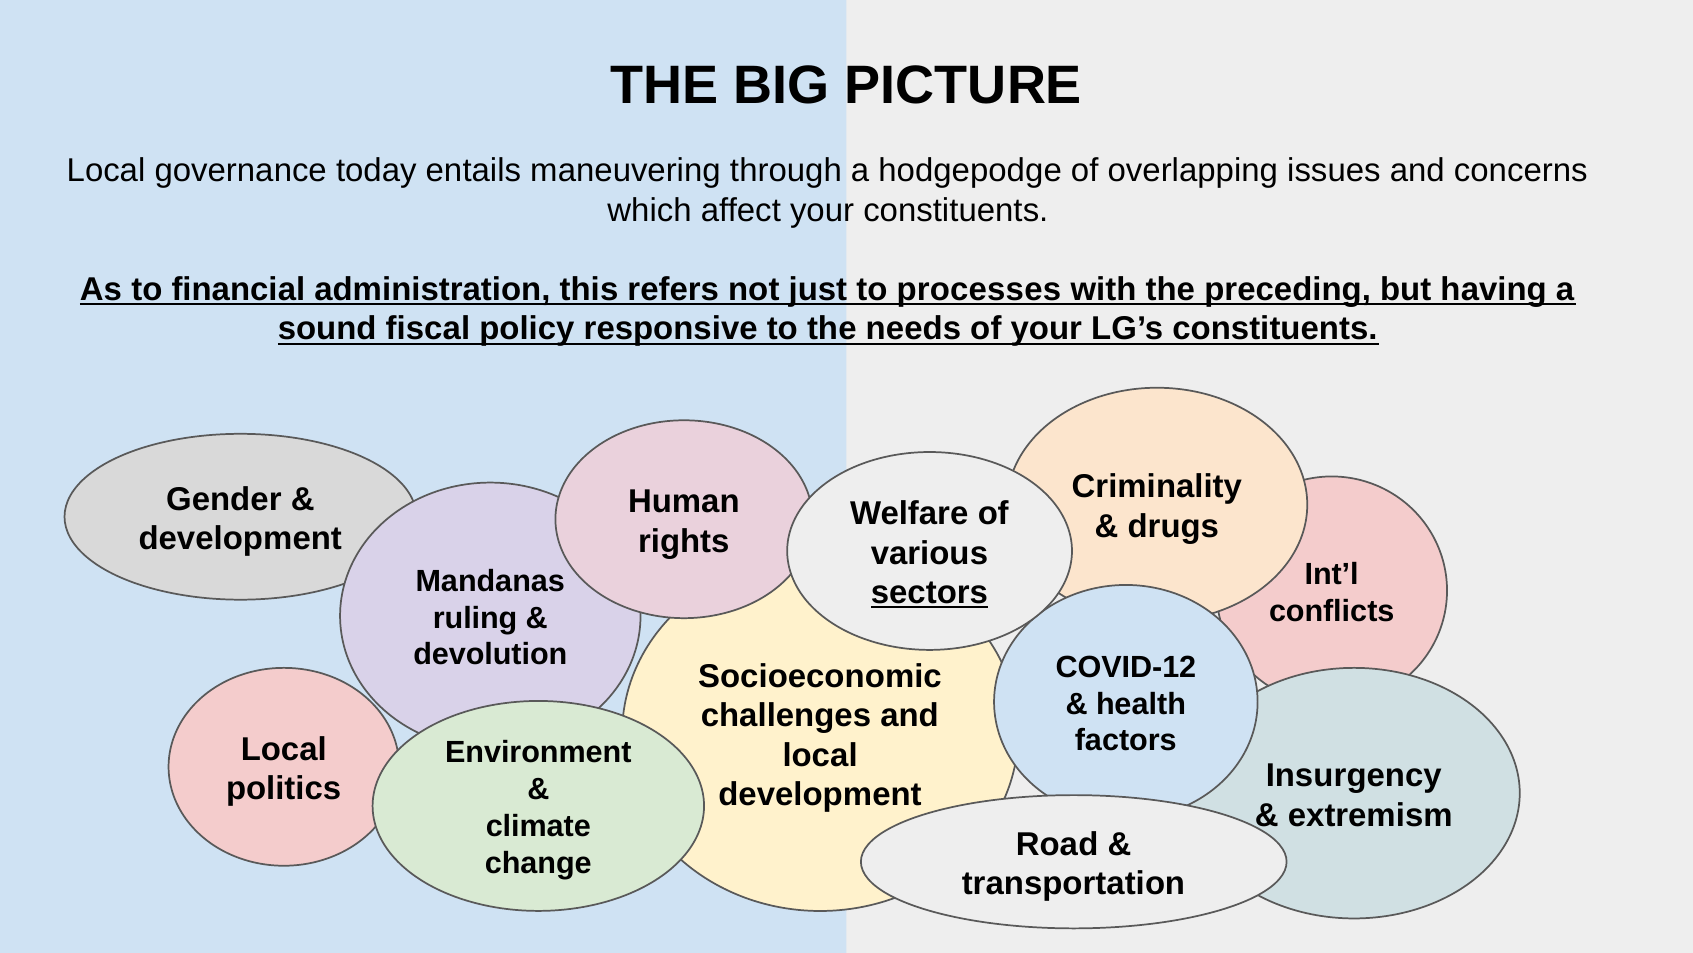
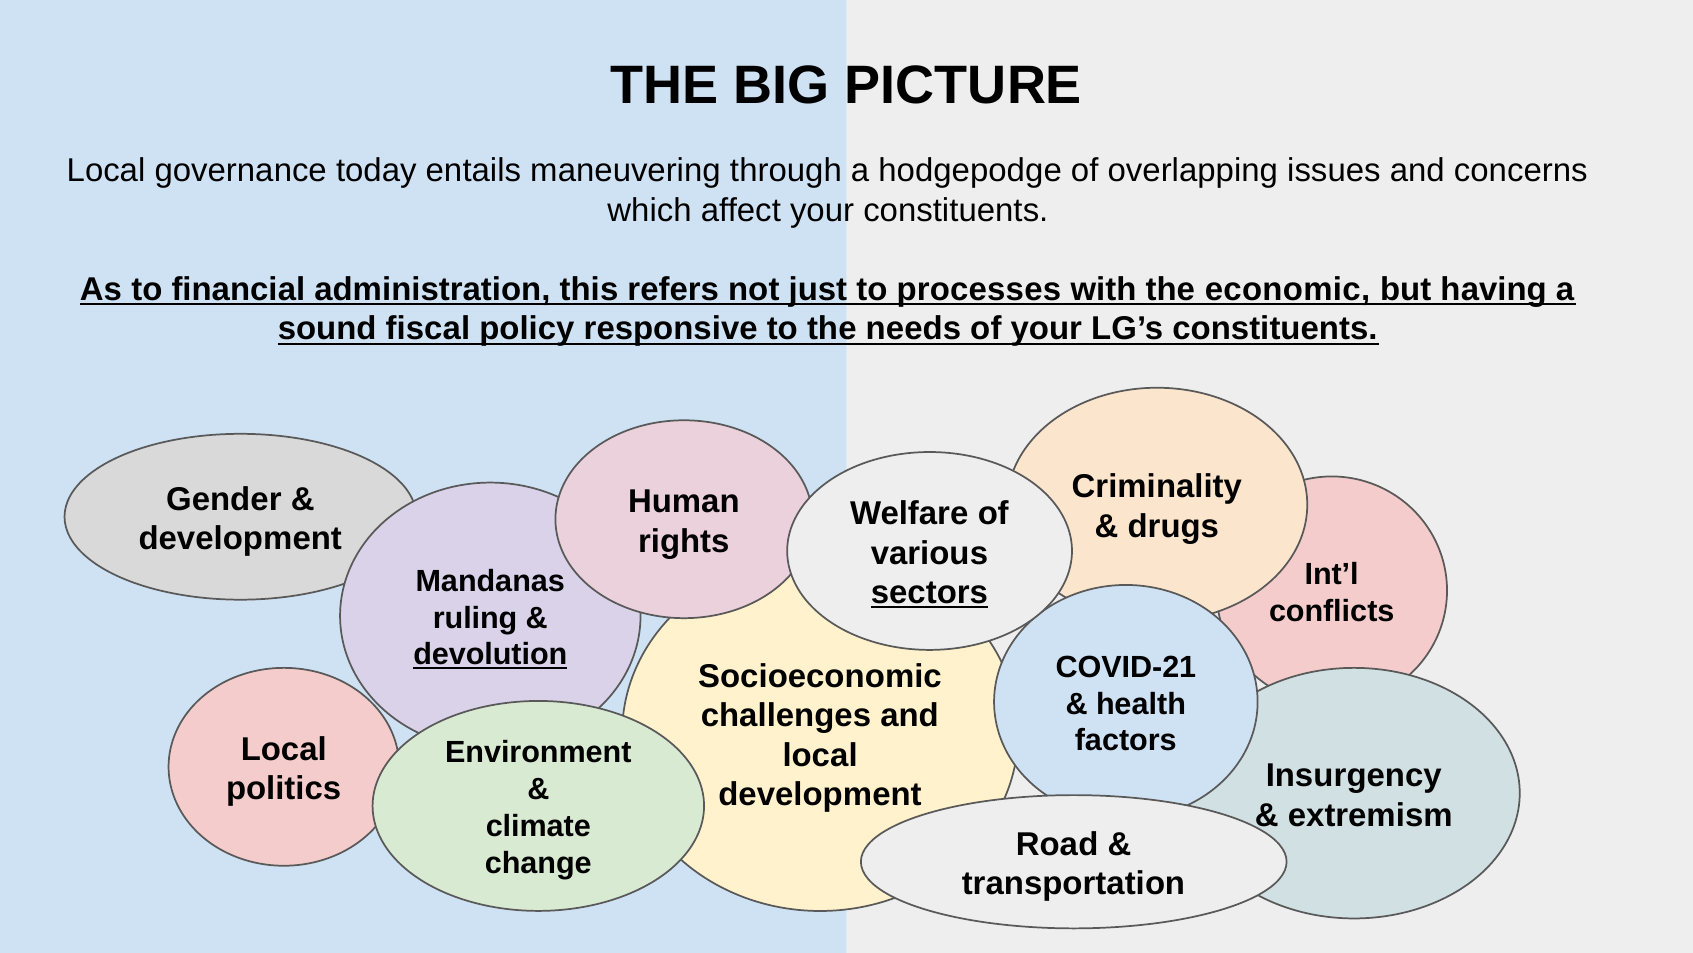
preceding: preceding -> economic
devolution underline: none -> present
COVID-12: COVID-12 -> COVID-21
